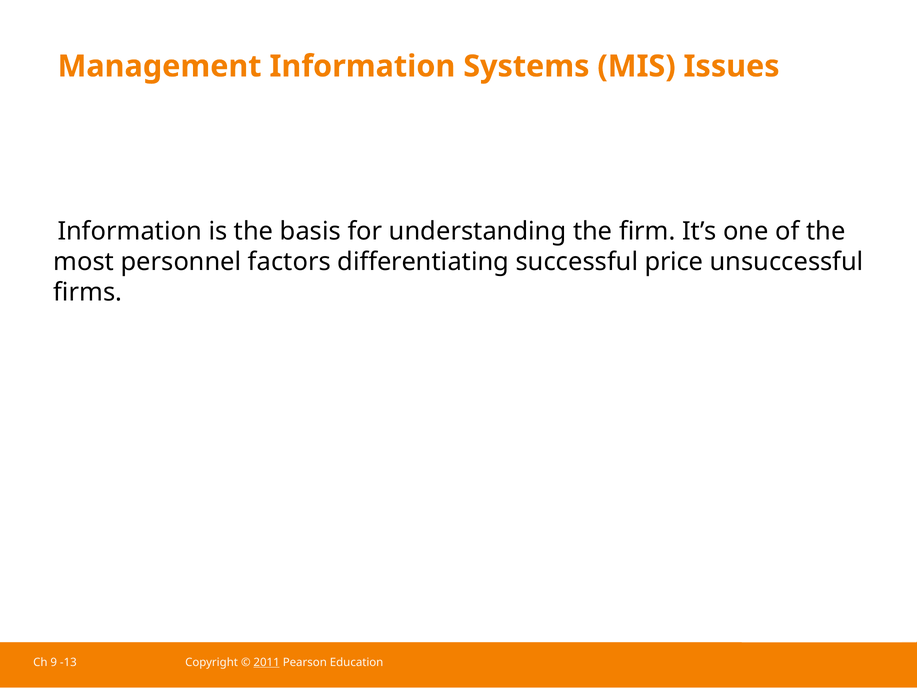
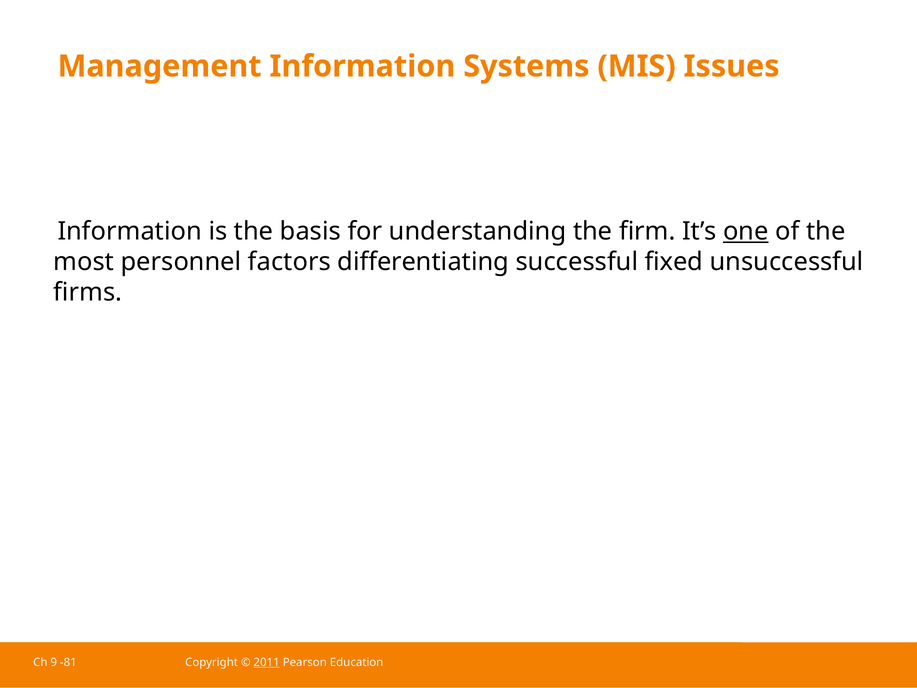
one underline: none -> present
price: price -> fixed
-13: -13 -> -81
